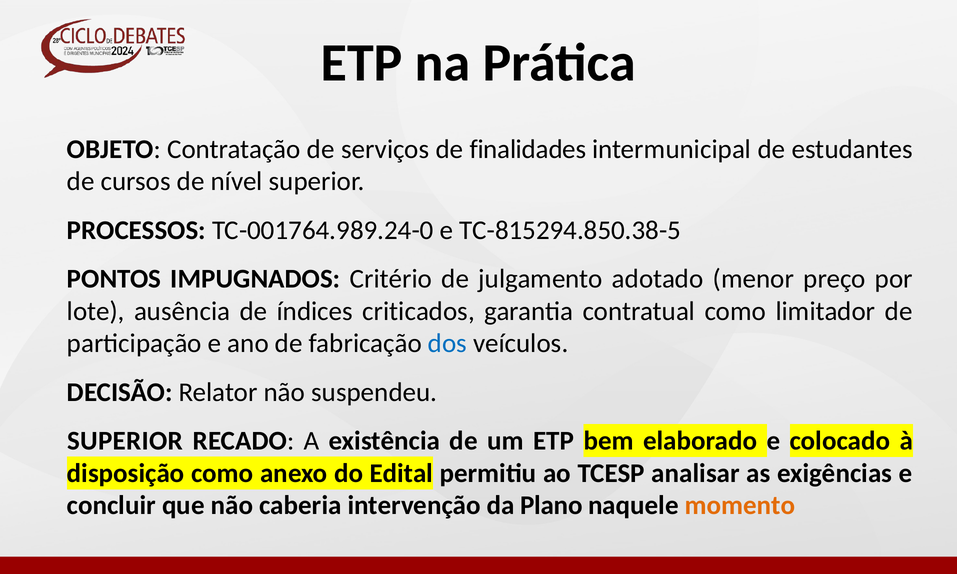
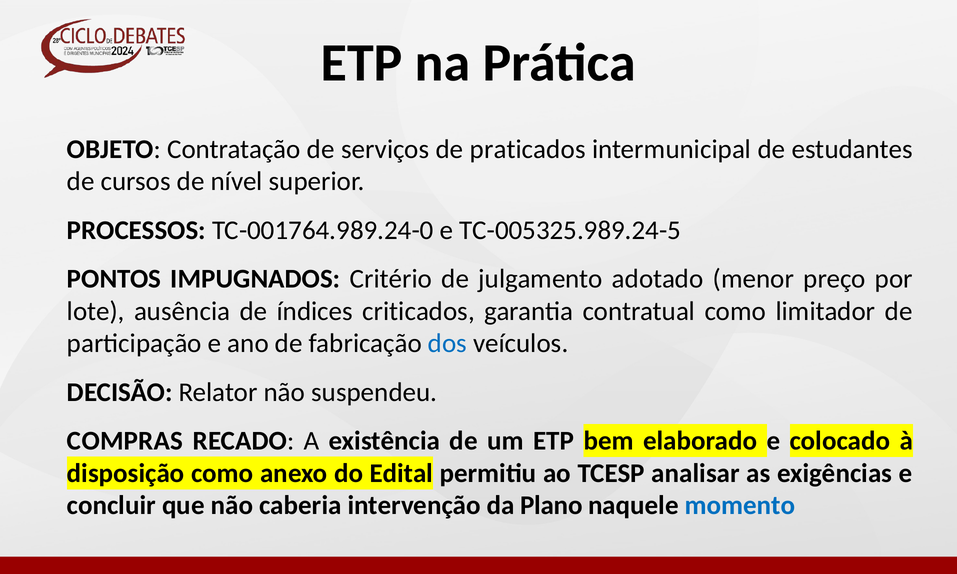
finalidades: finalidades -> praticados
TC-815294.850.38-5: TC-815294.850.38-5 -> TC-005325.989.24-5
SUPERIOR at (125, 441): SUPERIOR -> COMPRAS
momento colour: orange -> blue
